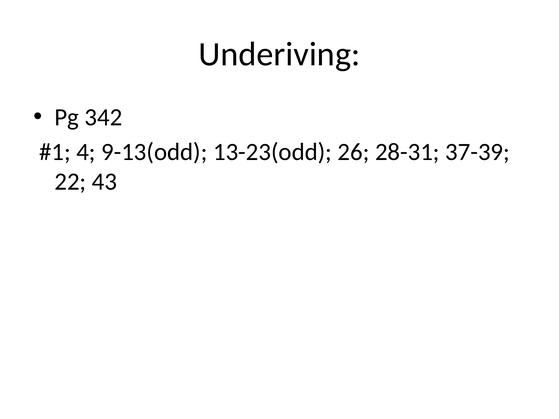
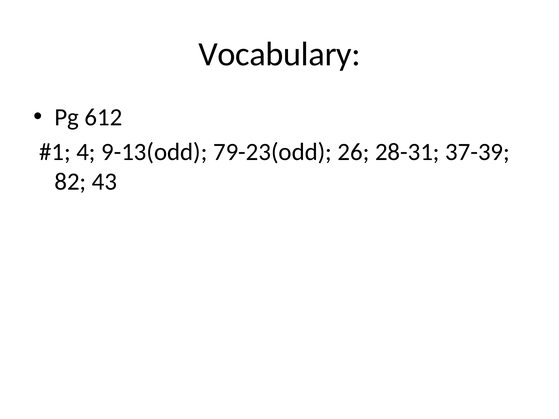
Underiving: Underiving -> Vocabulary
342: 342 -> 612
13-23(odd: 13-23(odd -> 79-23(odd
22: 22 -> 82
